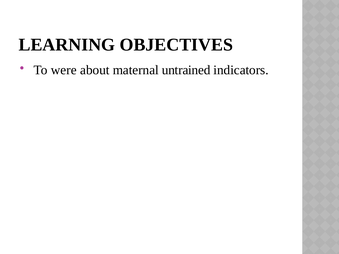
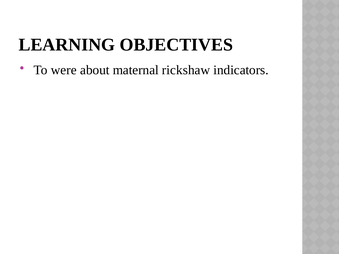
untrained: untrained -> rickshaw
